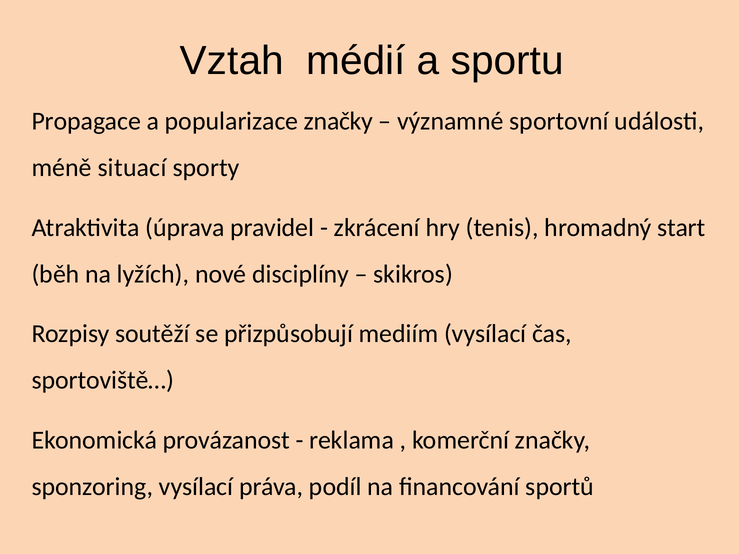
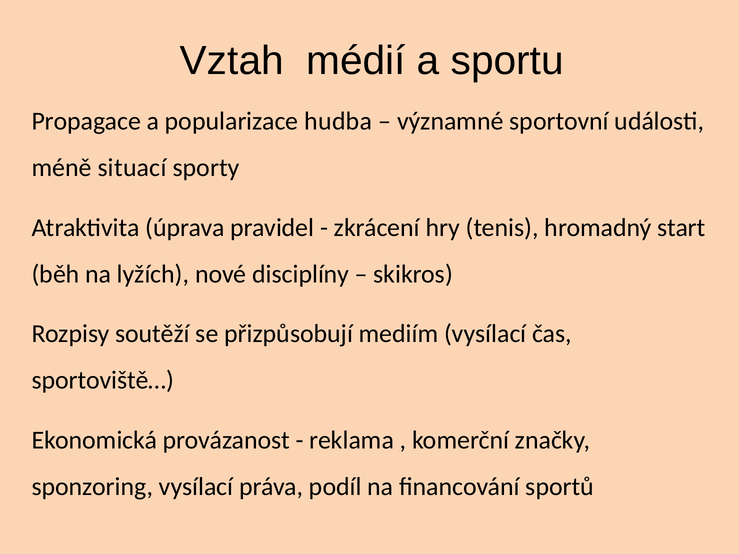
popularizace značky: značky -> hudba
